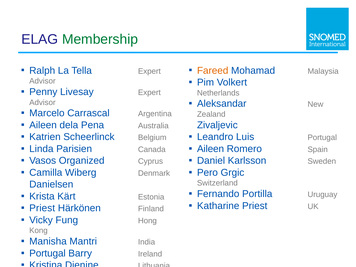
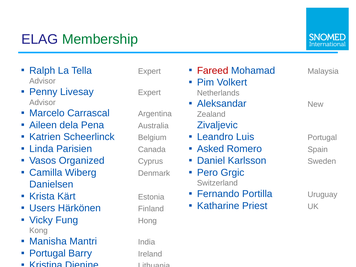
Fareed colour: orange -> red
Aileen at (211, 149): Aileen -> Asked
Priest at (42, 208): Priest -> Users
